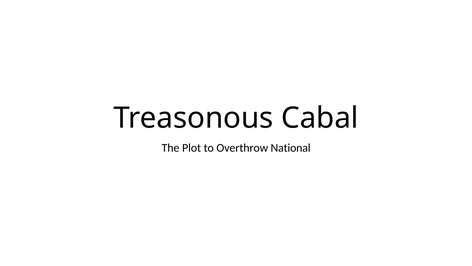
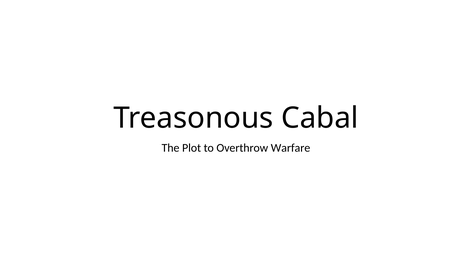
National: National -> Warfare
